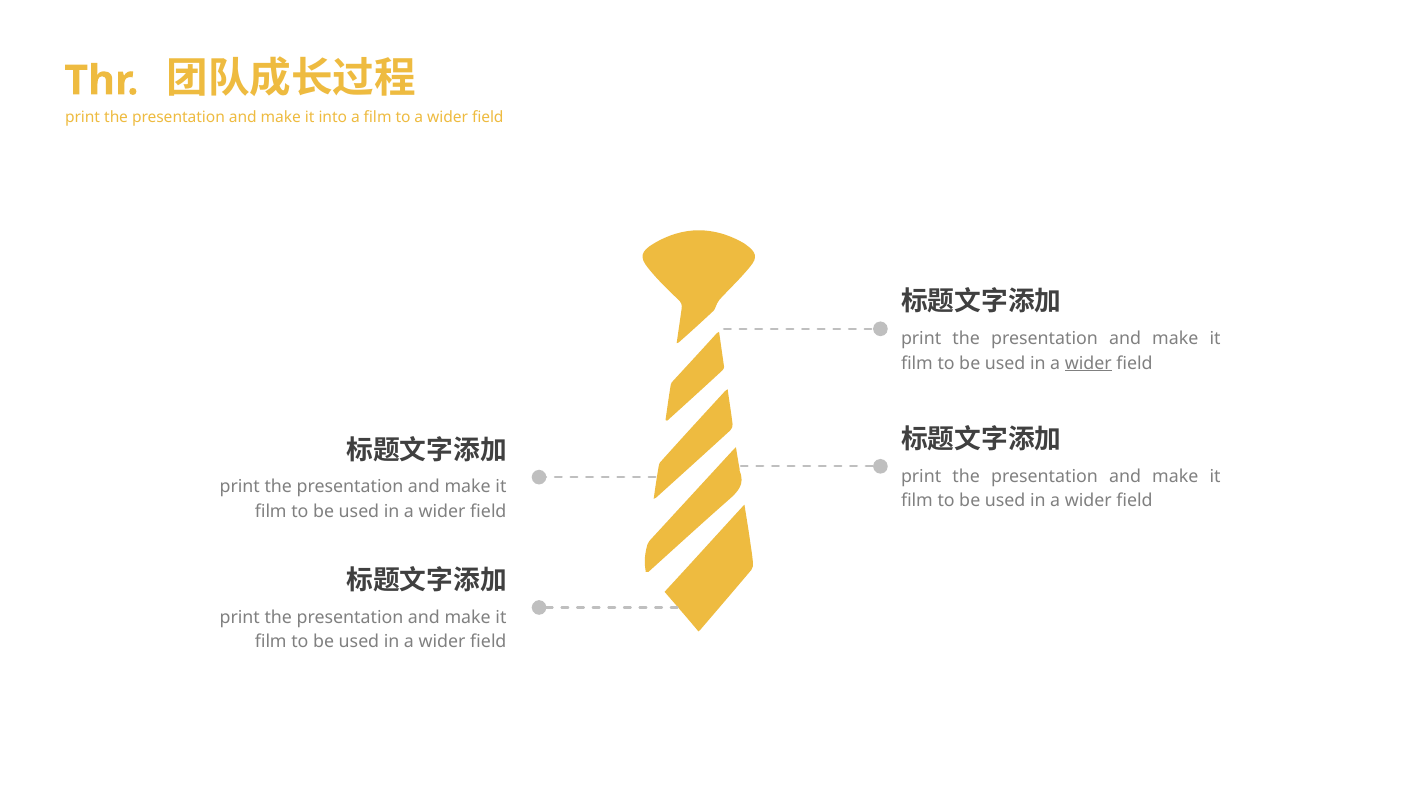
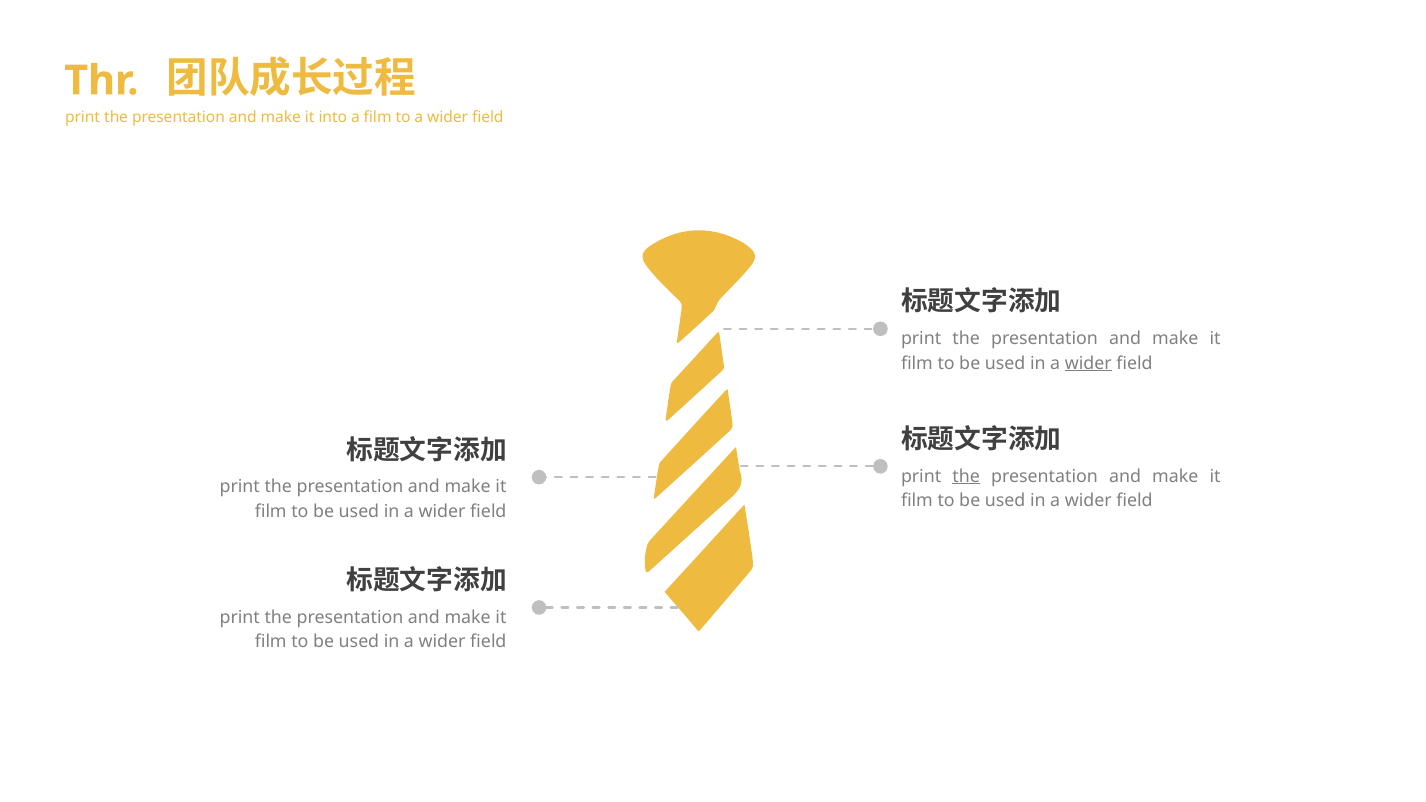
the at (966, 476) underline: none -> present
